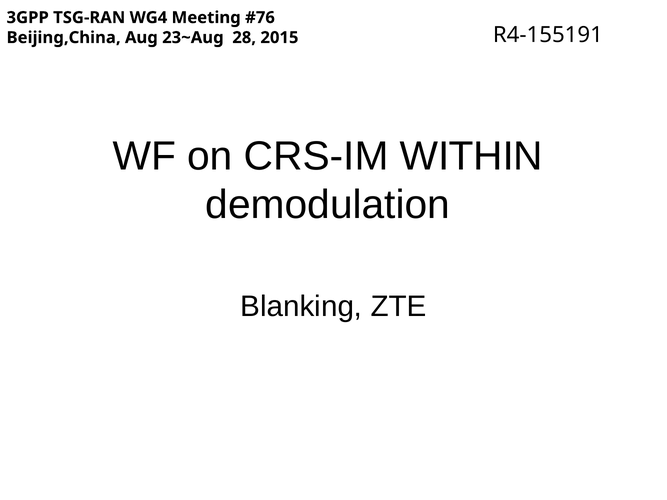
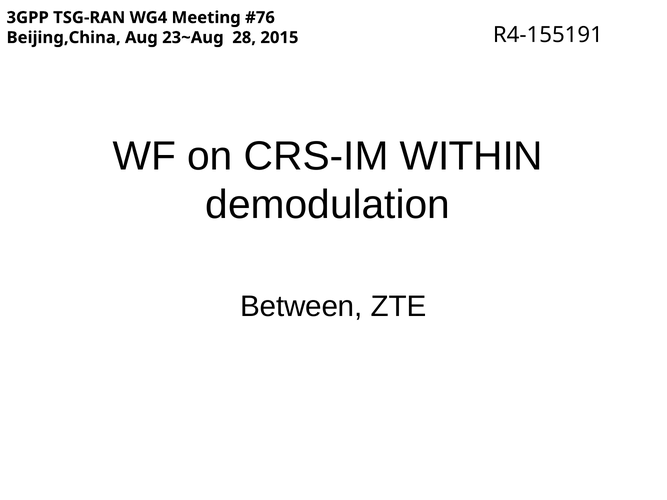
Blanking: Blanking -> Between
